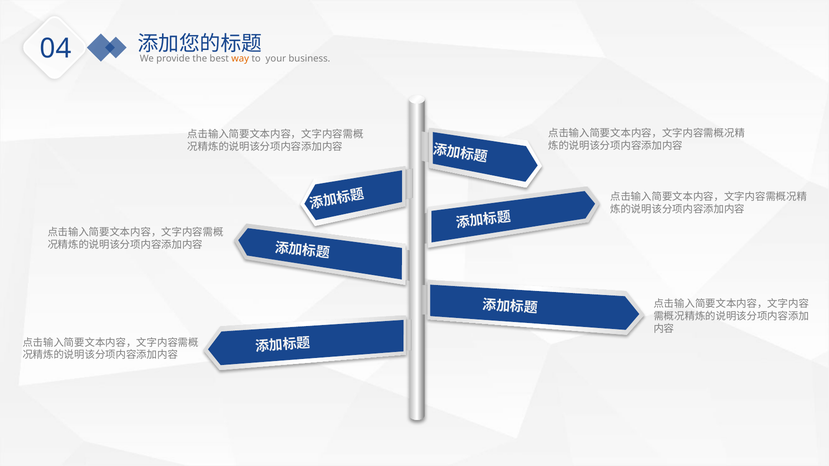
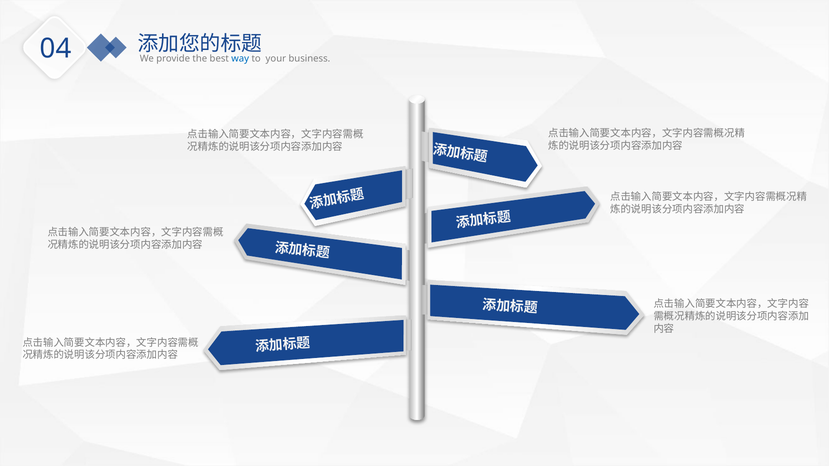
way colour: orange -> blue
